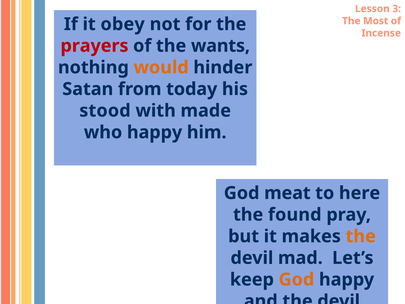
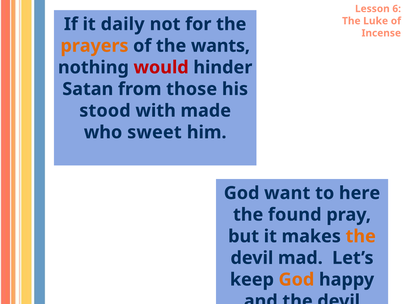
3: 3 -> 6
Most: Most -> Luke
obey: obey -> daily
prayers colour: red -> orange
would colour: orange -> red
today: today -> those
who happy: happy -> sweet
meat: meat -> want
